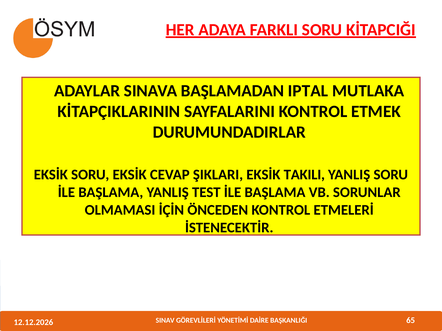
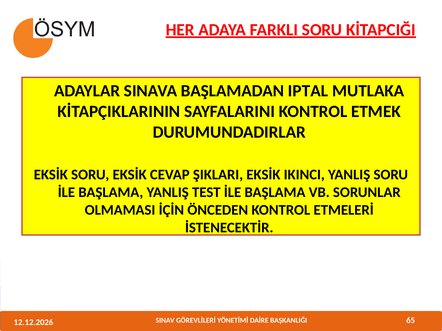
TAKILI: TAKILI -> IKINCI
